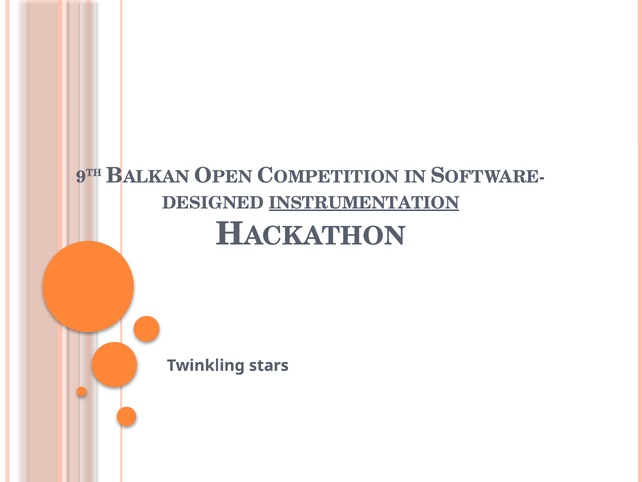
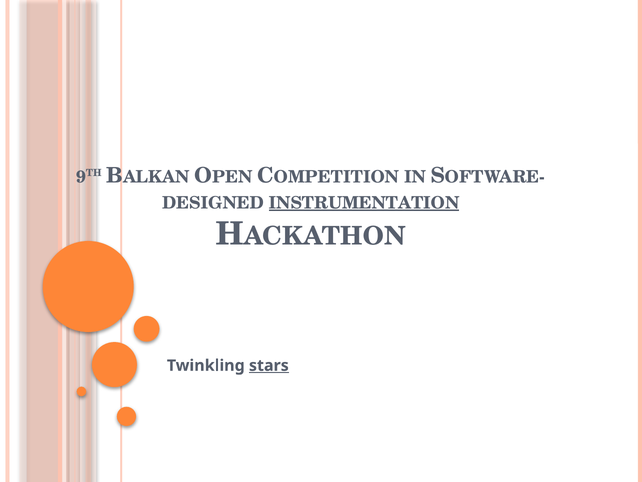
stars underline: none -> present
